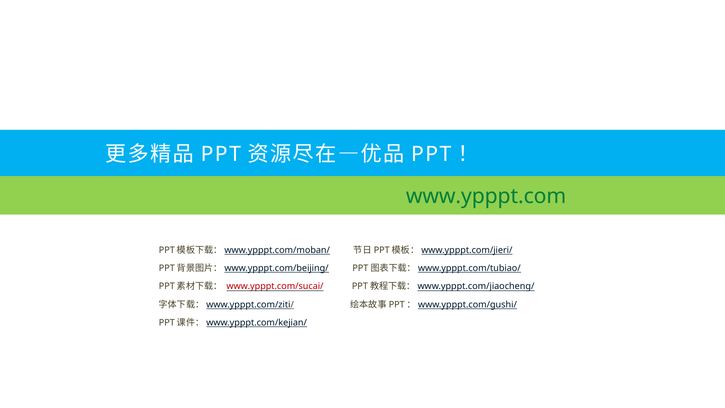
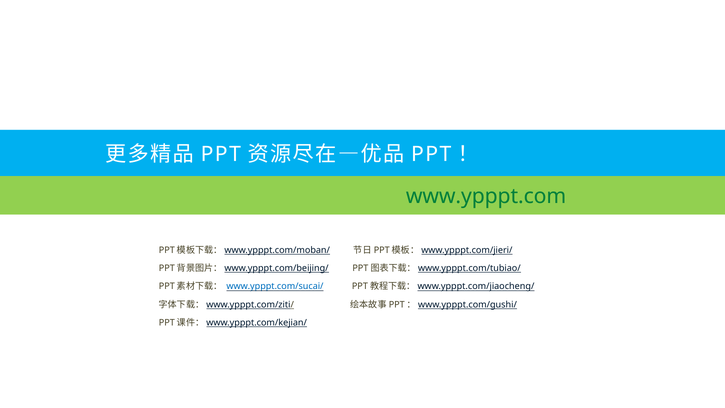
www.ypppt.com/sucai/ colour: red -> blue
